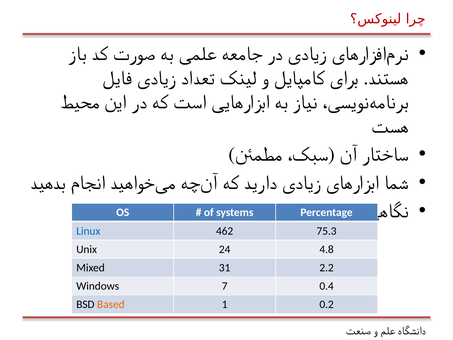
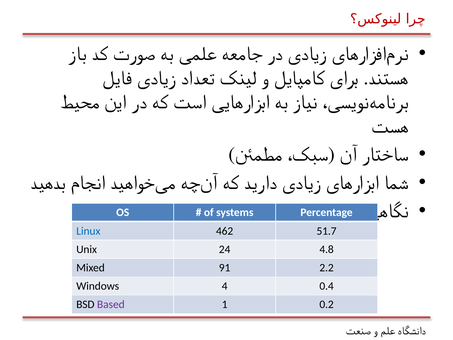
75.3: 75.3 -> 51.7
31: 31 -> 91
7: 7 -> 4
Based colour: orange -> purple
